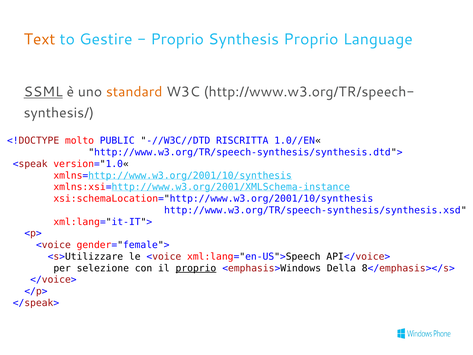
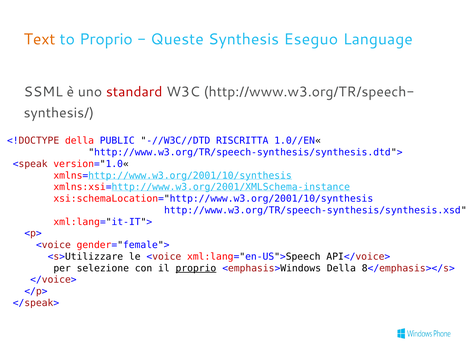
to Gestire: Gestire -> Proprio
Proprio at (177, 39): Proprio -> Queste
Synthesis Proprio: Proprio -> Eseguo
SSML underline: present -> none
standard colour: orange -> red
<!DOCTYPE molto: molto -> della
